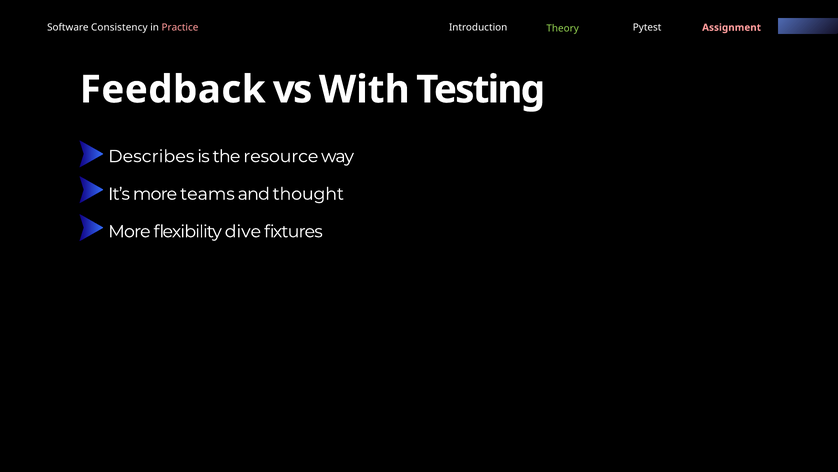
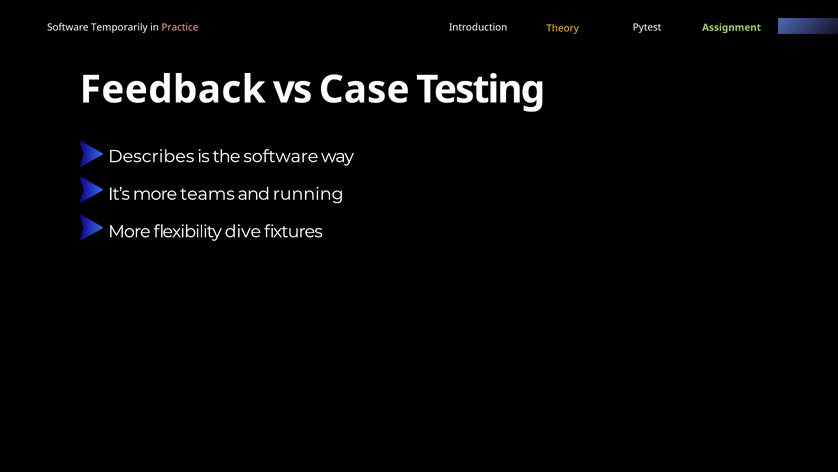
Consistency: Consistency -> Temporarily
Theory colour: light green -> yellow
Assignment colour: pink -> light green
With: With -> Case
the resource: resource -> software
thought: thought -> running
